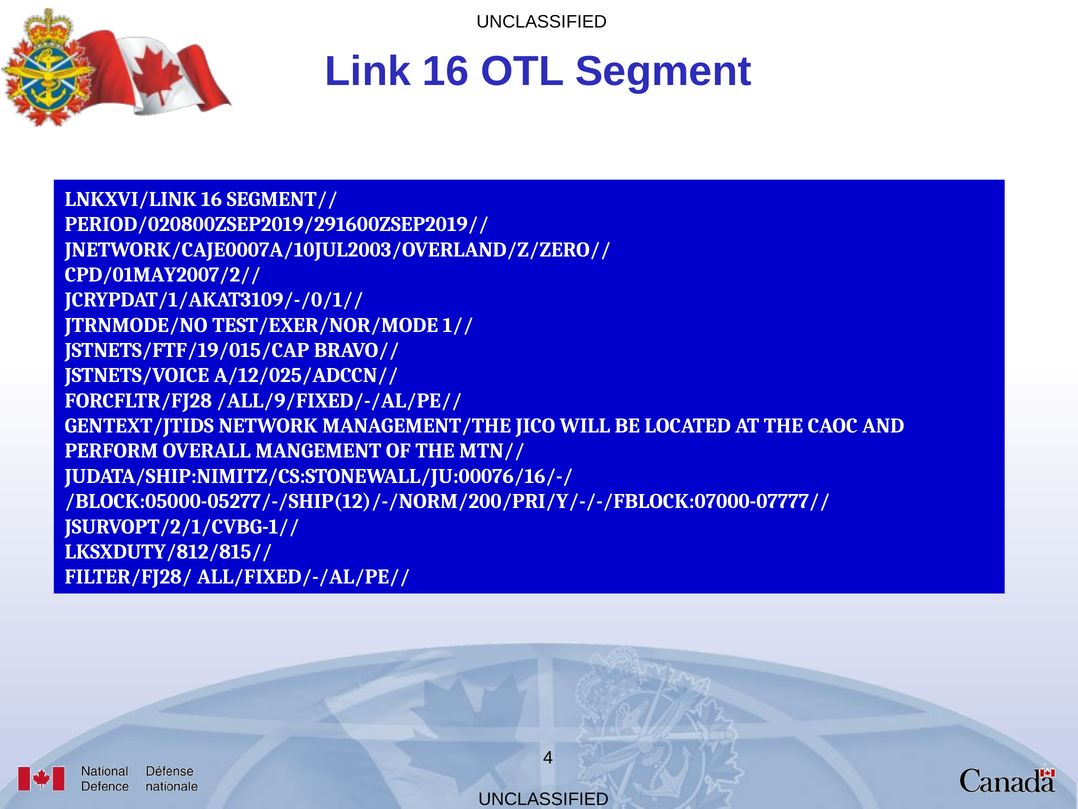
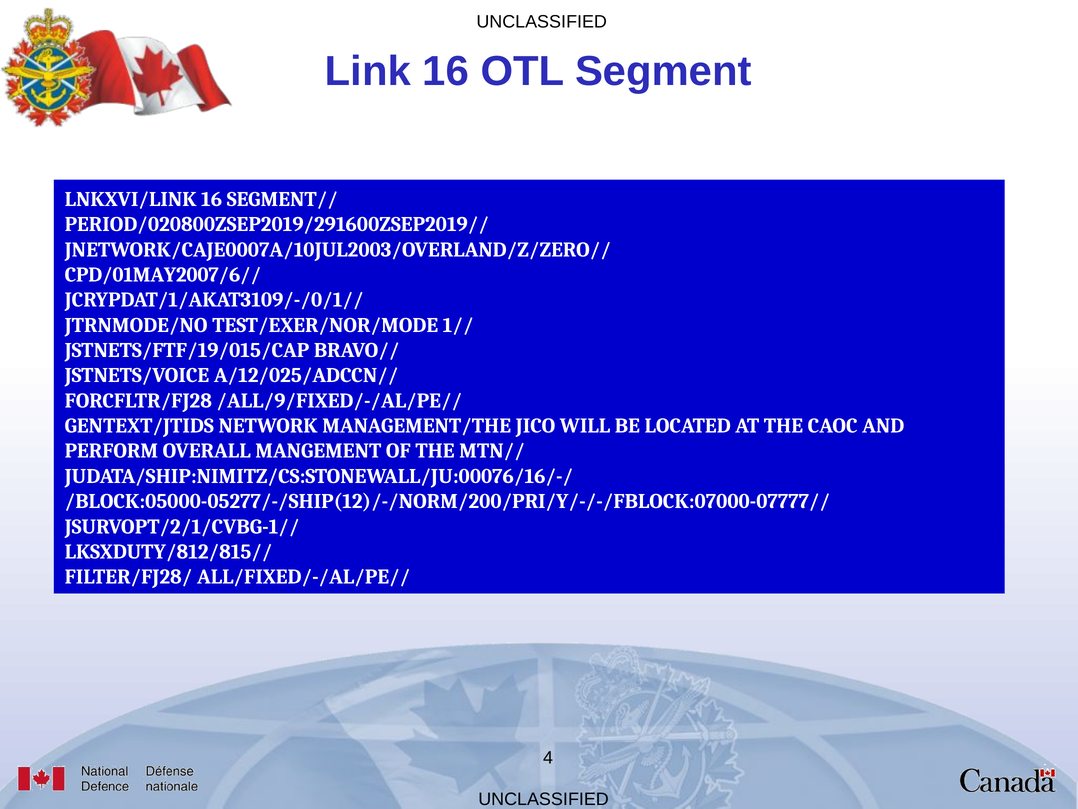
CPD/01MAY2007/2//: CPD/01MAY2007/2// -> CPD/01MAY2007/6//
